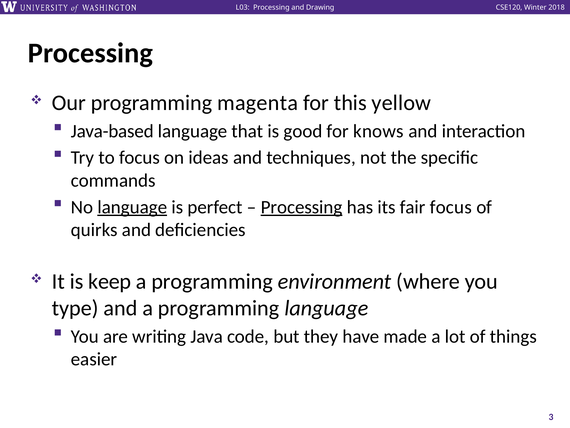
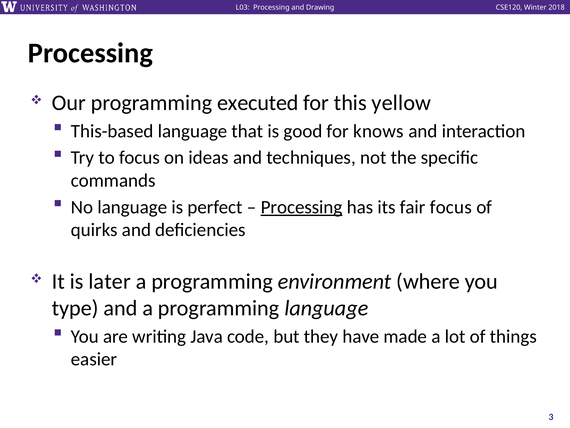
magenta: magenta -> executed
Java-based: Java-based -> This-based
language at (132, 207) underline: present -> none
keep: keep -> later
